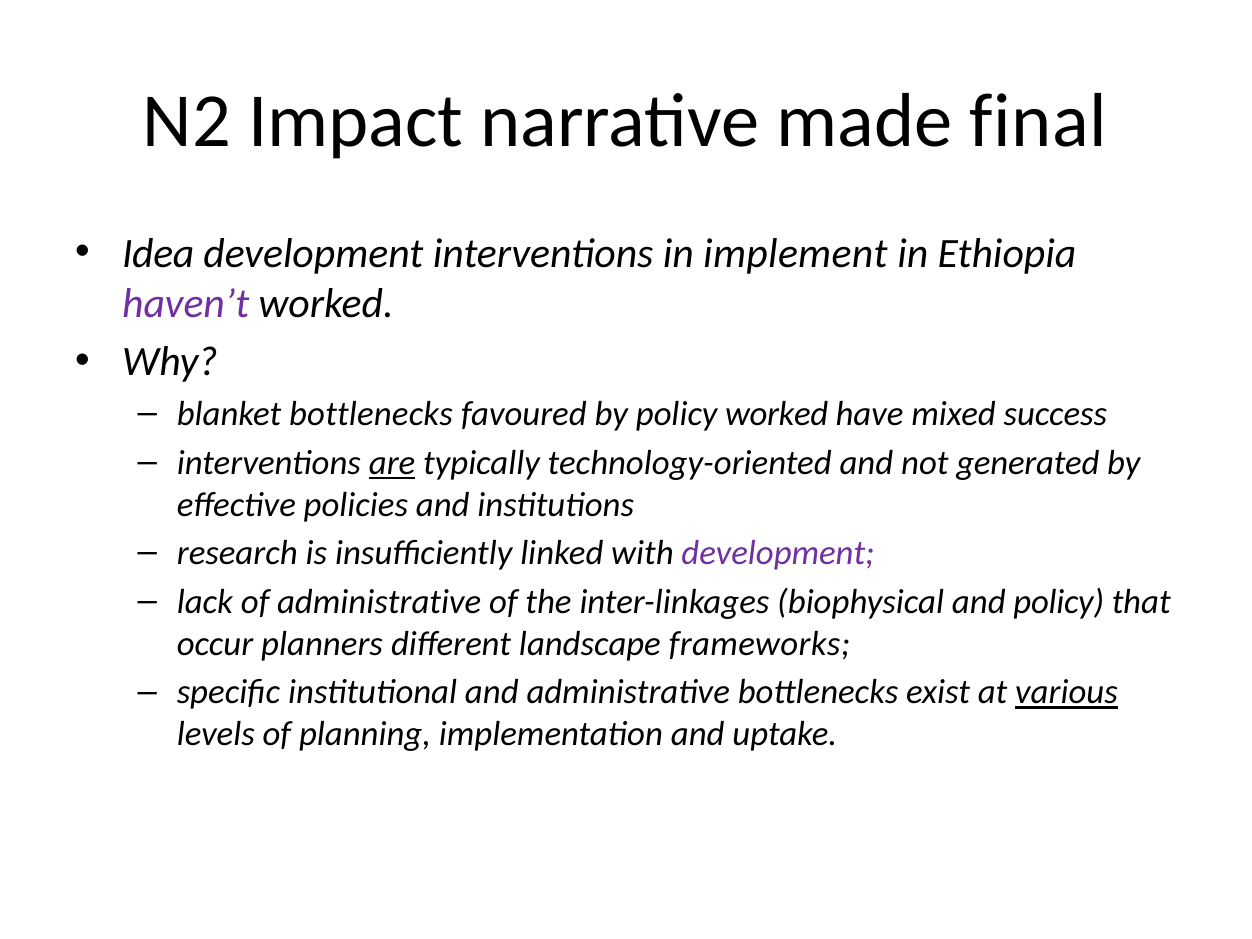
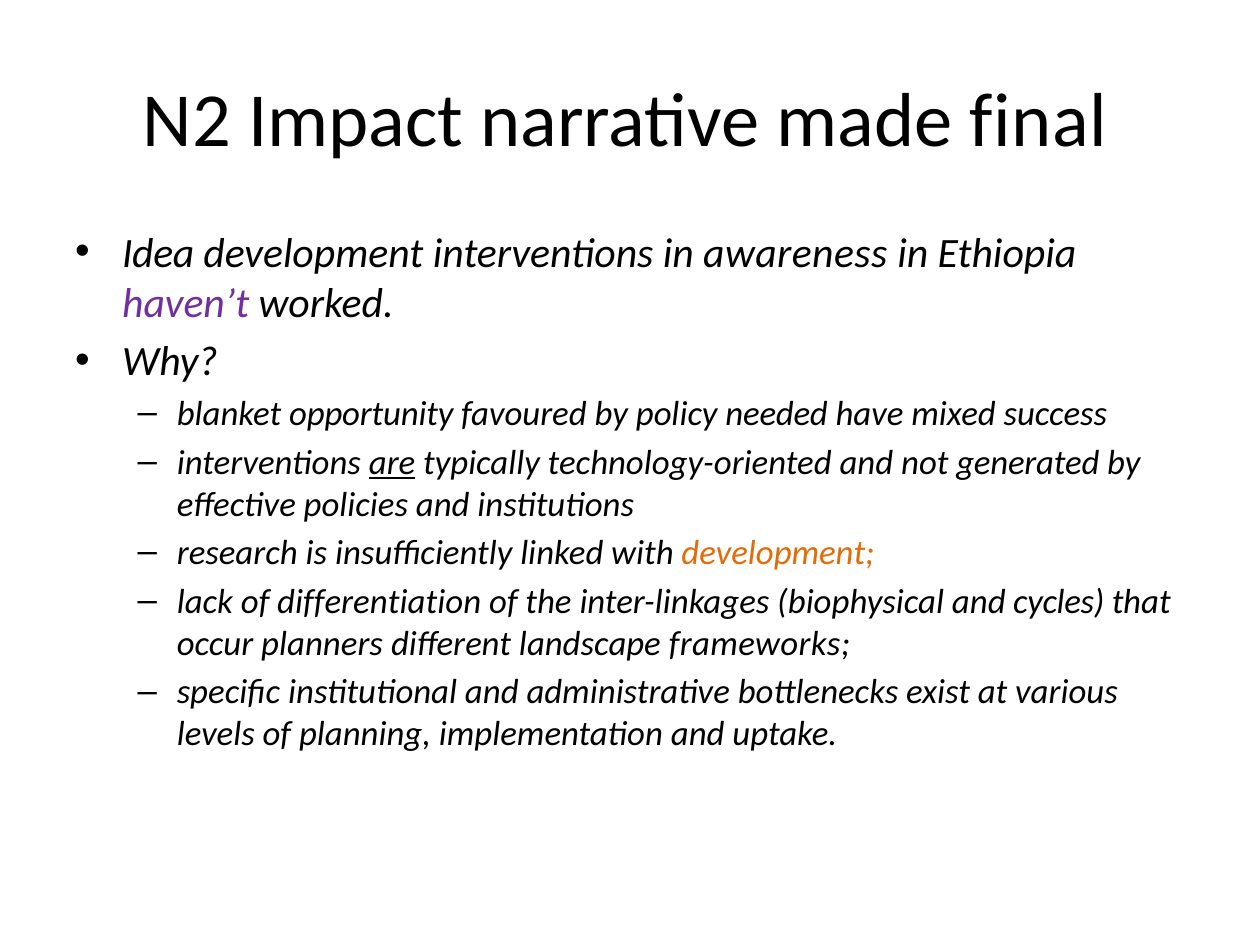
implement: implement -> awareness
blanket bottlenecks: bottlenecks -> opportunity
policy worked: worked -> needed
development at (778, 553) colour: purple -> orange
of administrative: administrative -> differentiation
and policy: policy -> cycles
various underline: present -> none
